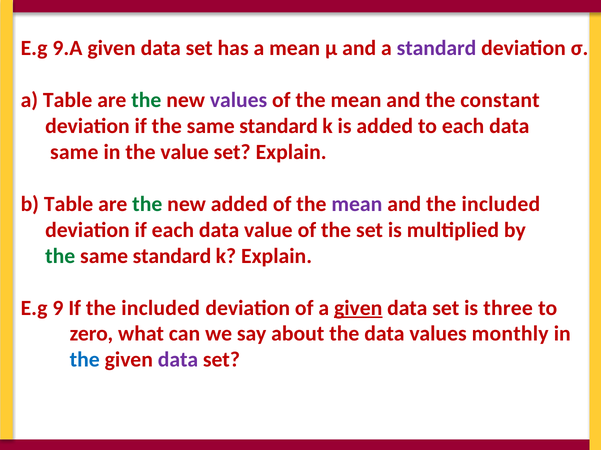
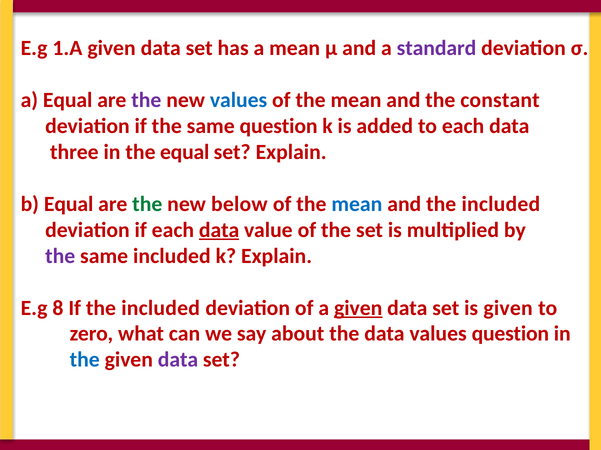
9.A: 9.A -> 1.A
a Table: Table -> Equal
the at (146, 100) colour: green -> purple
values at (239, 100) colour: purple -> blue
if the same standard: standard -> question
same at (74, 152): same -> three
the value: value -> equal
b Table: Table -> Equal
new added: added -> below
mean at (357, 204) colour: purple -> blue
data at (219, 230) underline: none -> present
the at (60, 256) colour: green -> purple
standard at (172, 256): standard -> included
9: 9 -> 8
is three: three -> given
values monthly: monthly -> question
